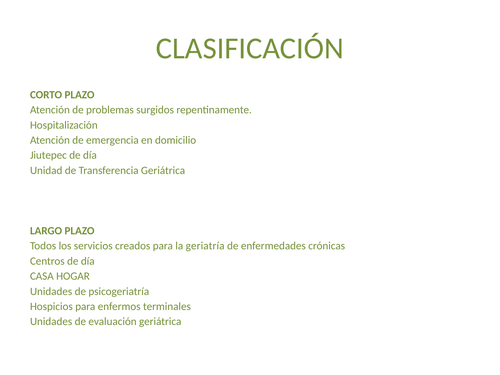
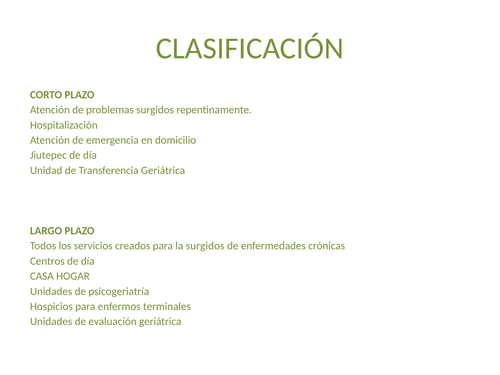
la geriatría: geriatría -> surgidos
